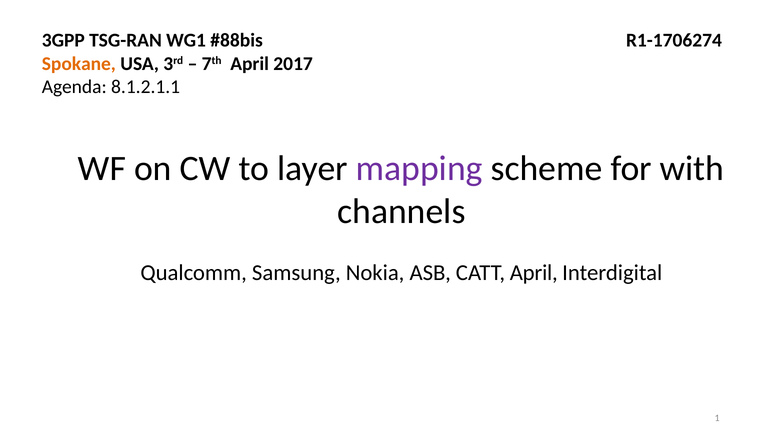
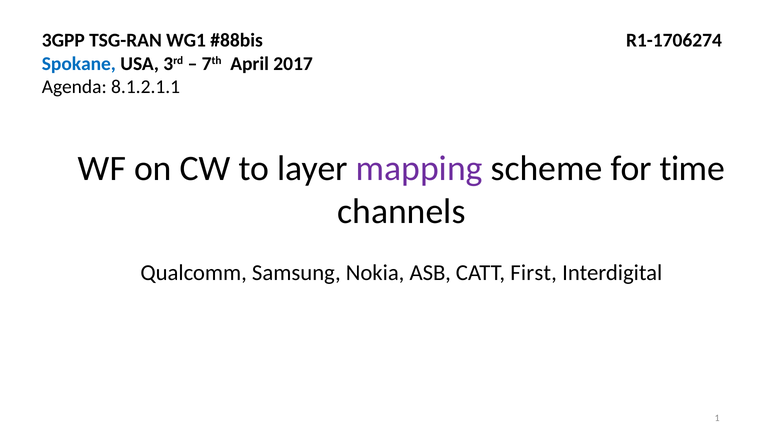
Spokane colour: orange -> blue
with: with -> time
CATT April: April -> First
